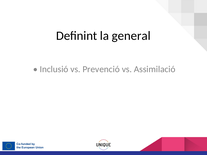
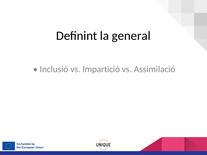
Prevenció: Prevenció -> Impartició
